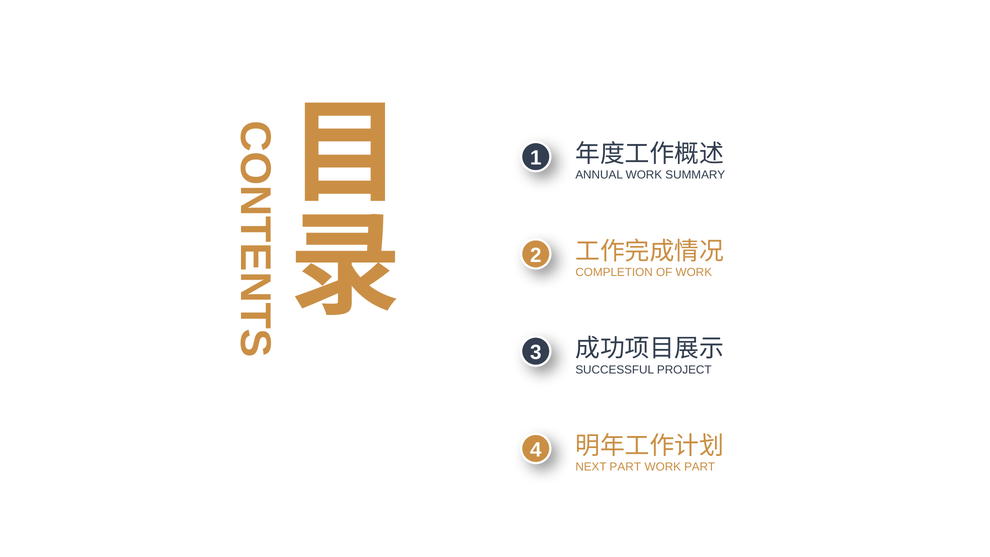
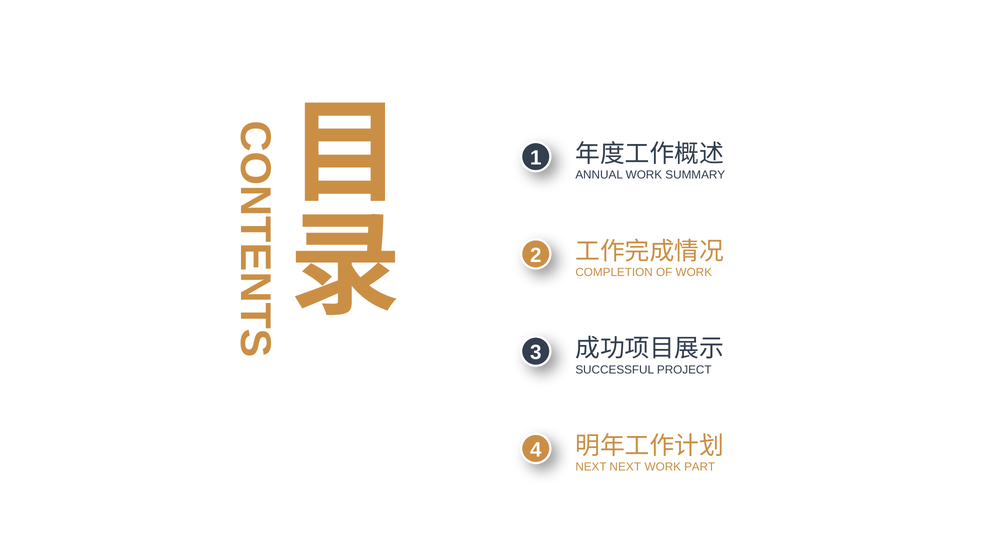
NEXT PART: PART -> NEXT
